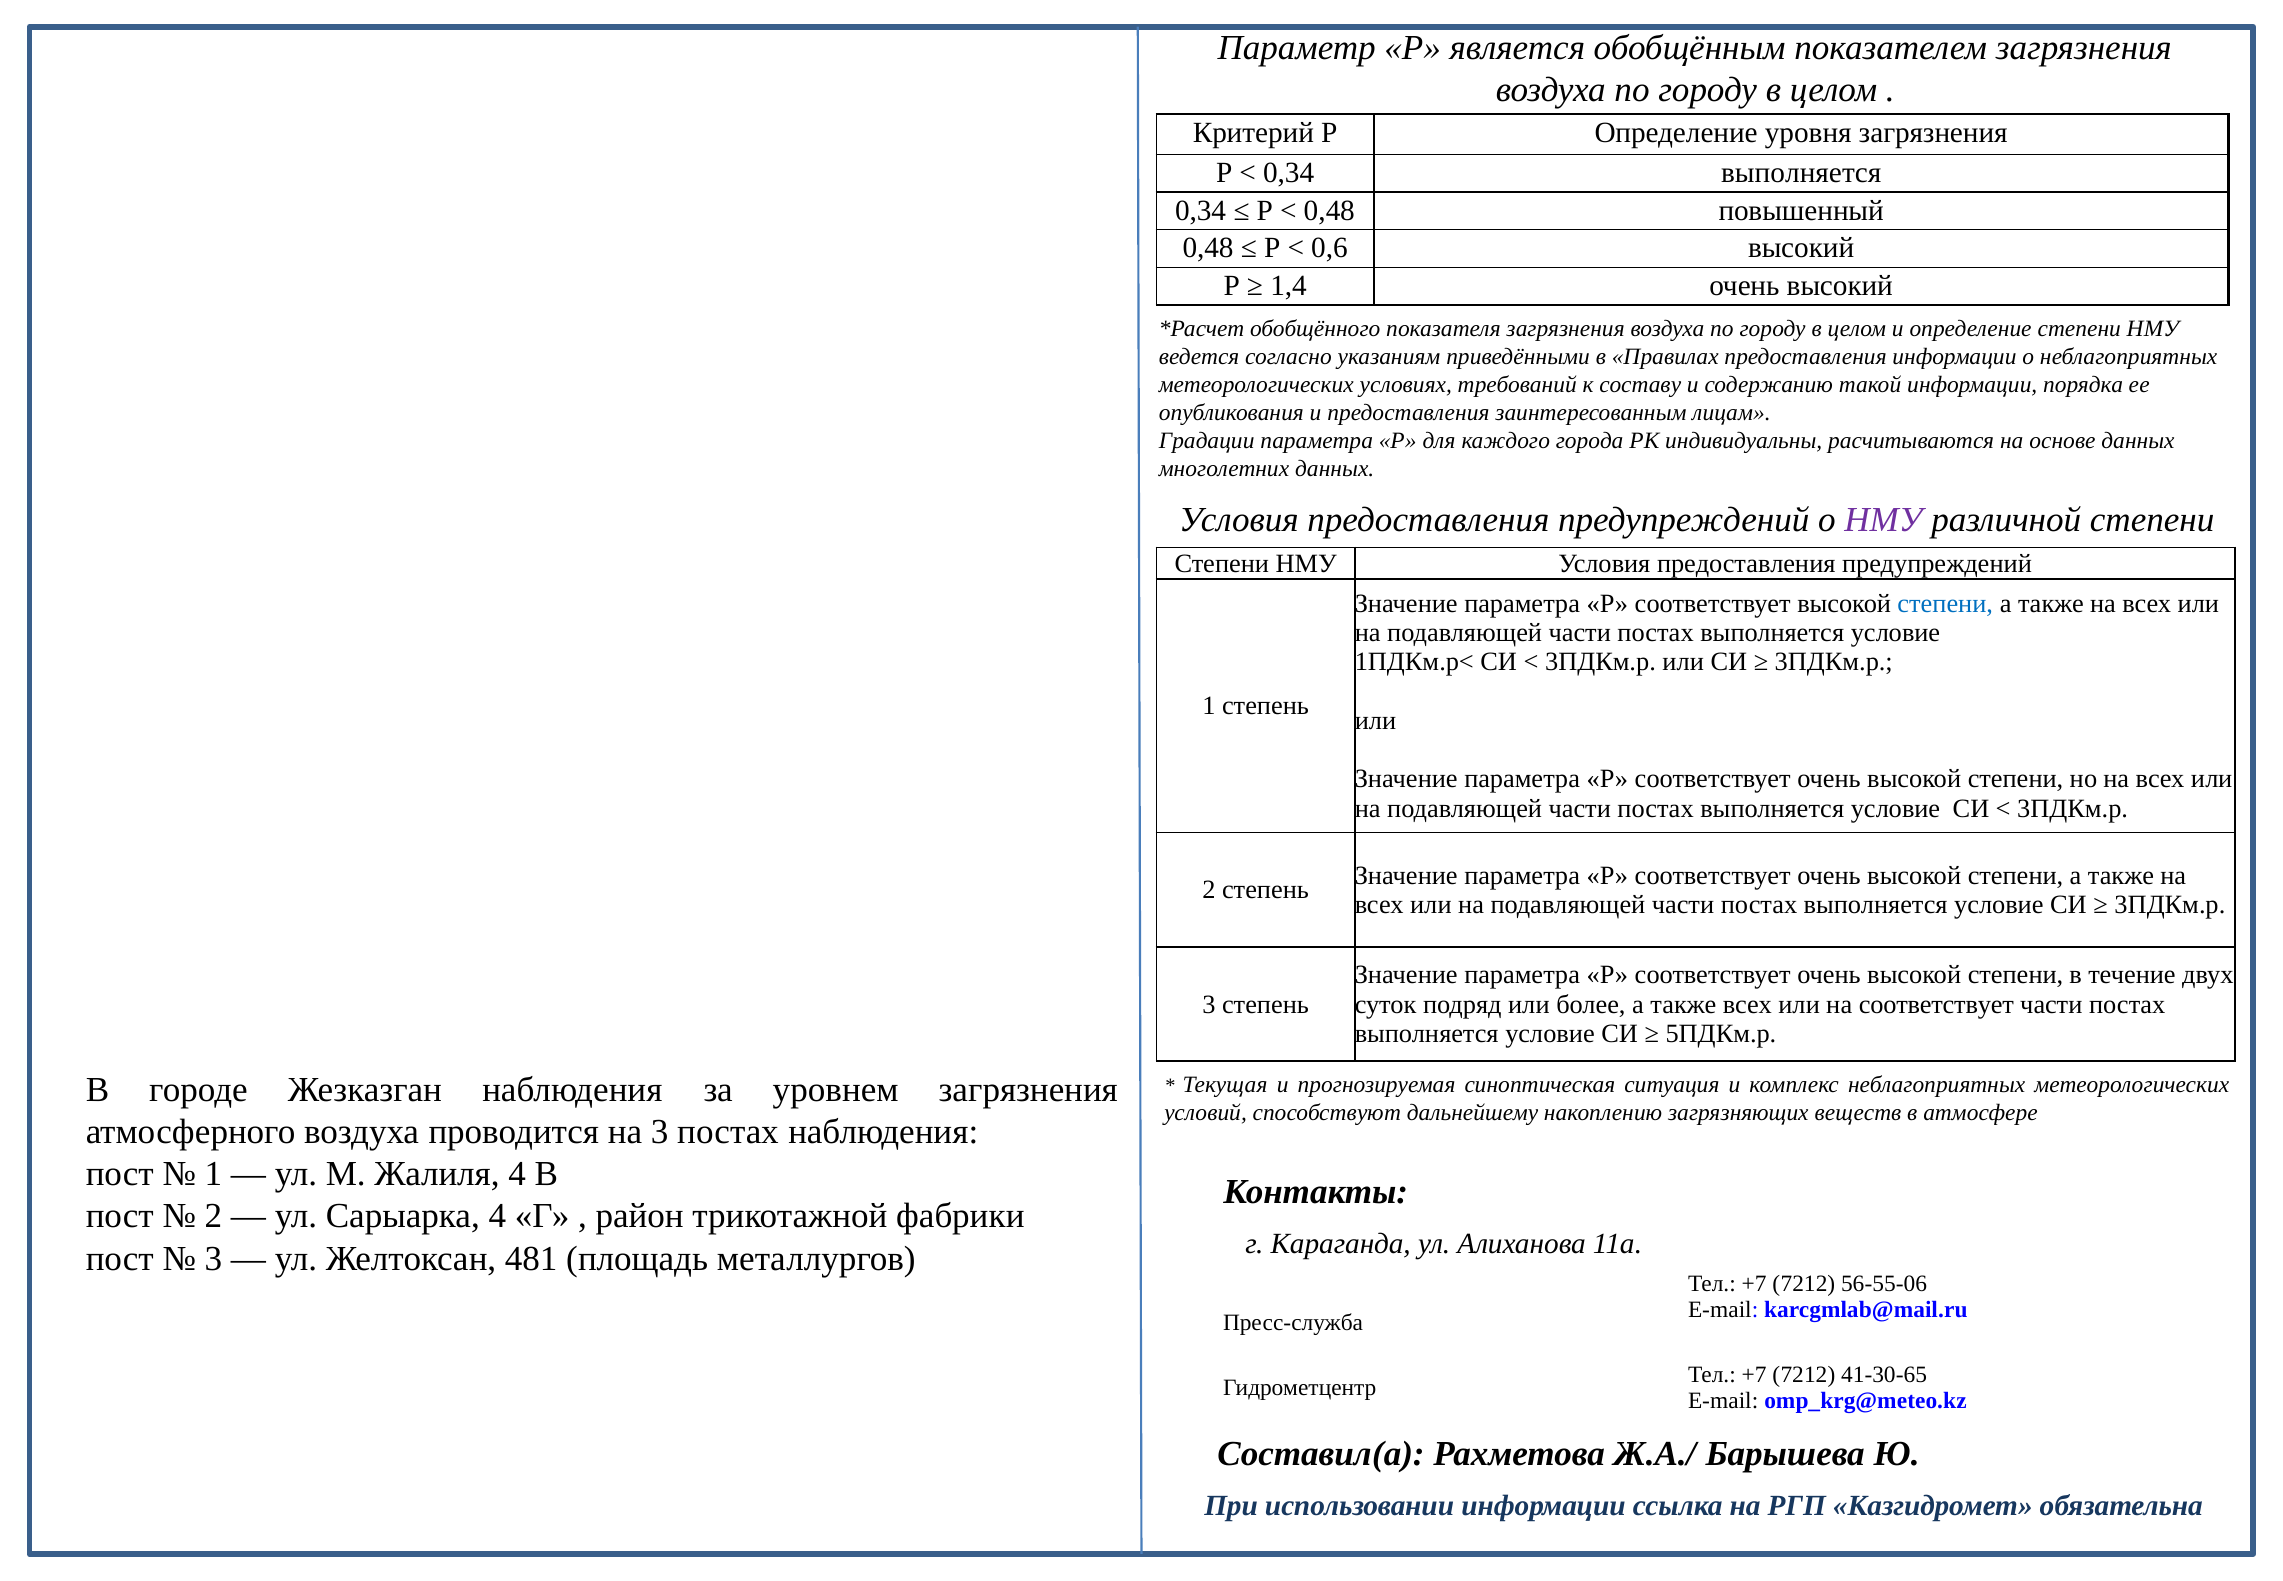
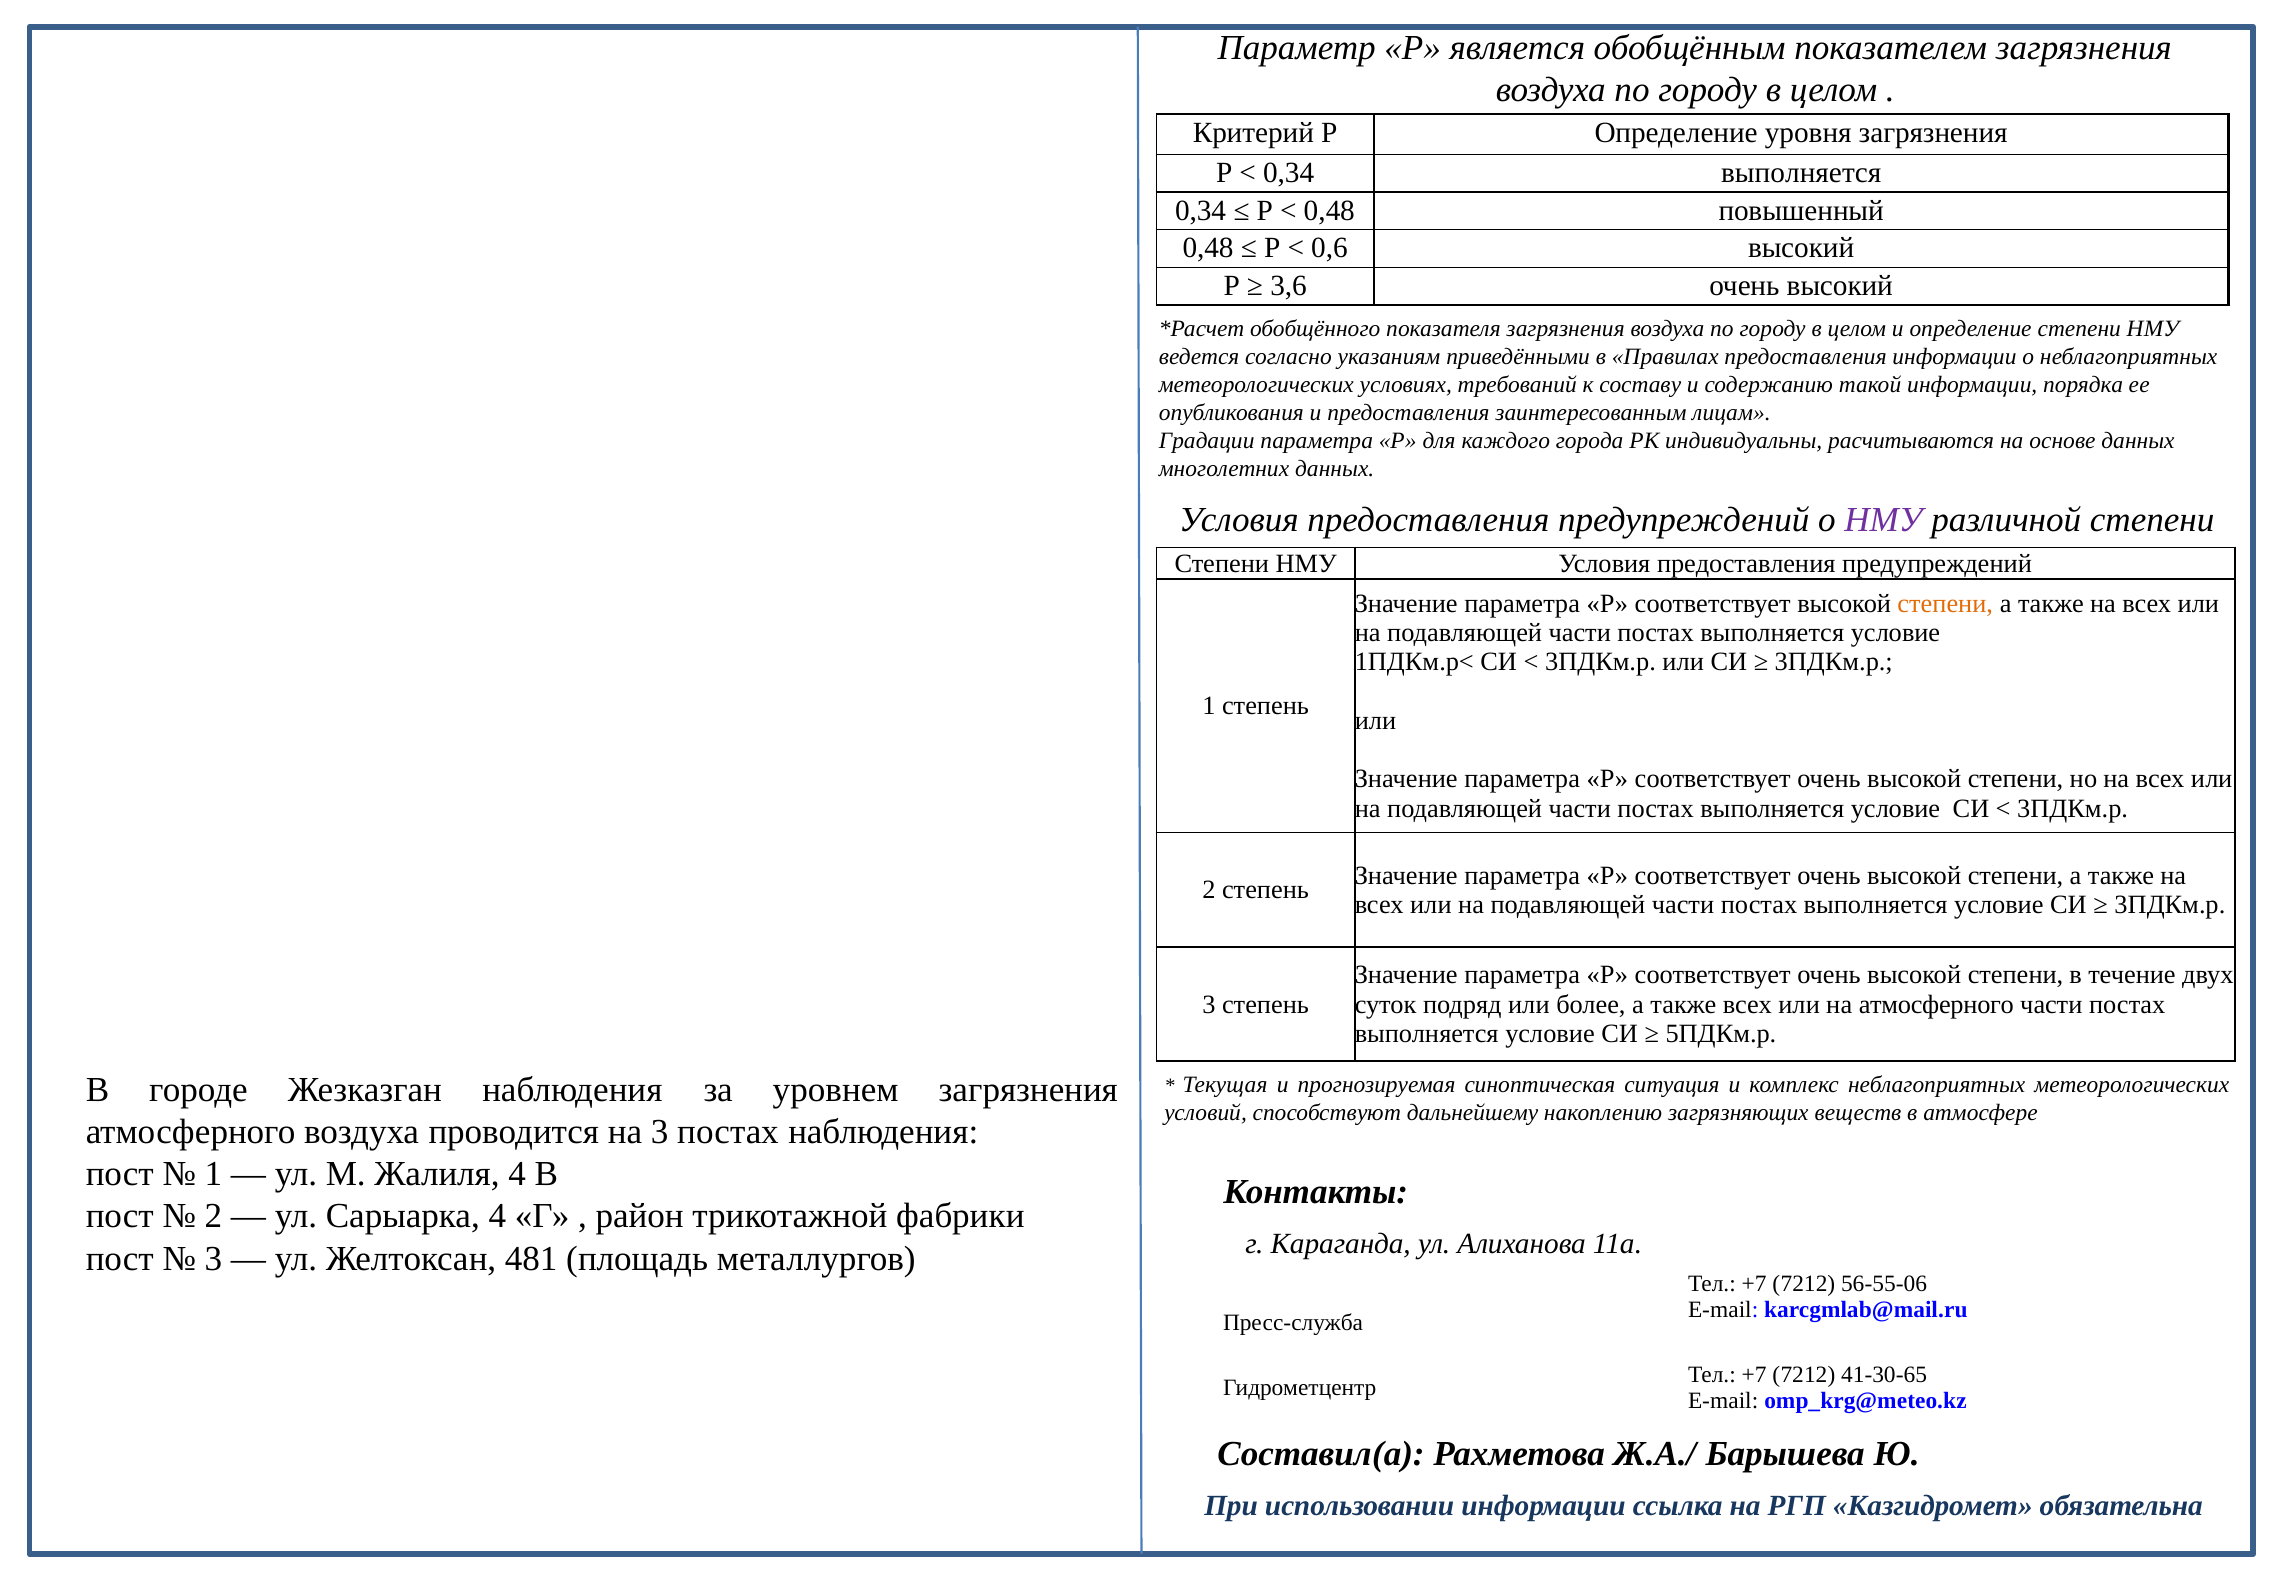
1,4: 1,4 -> 3,6
степени at (1945, 604) colour: blue -> orange
на соответствует: соответствует -> атмосферного
